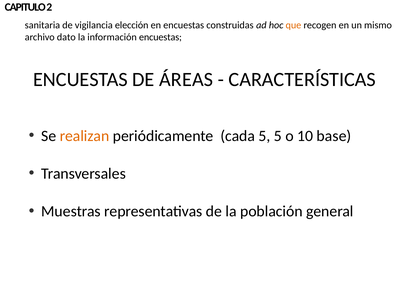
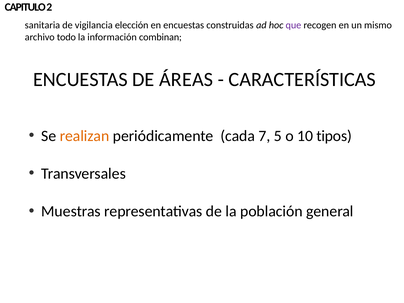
que colour: orange -> purple
dato: dato -> todo
información encuestas: encuestas -> combinan
cada 5: 5 -> 7
base: base -> tipos
